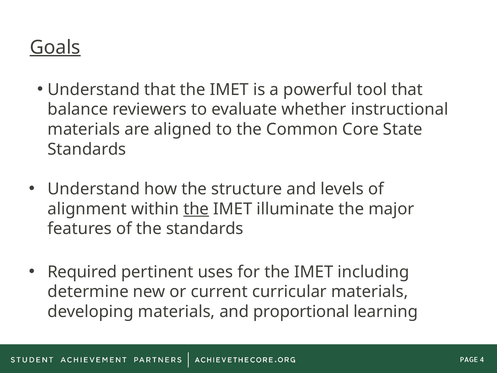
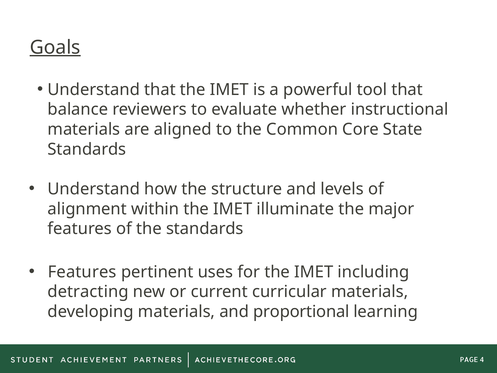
the at (196, 209) underline: present -> none
Required at (82, 272): Required -> Features
determine: determine -> detracting
